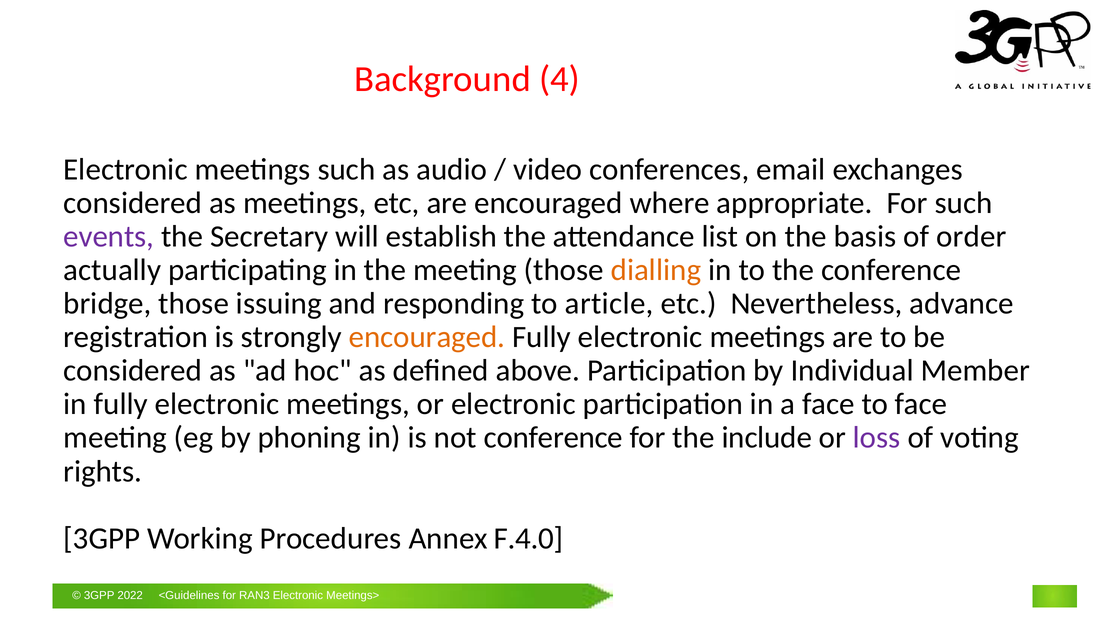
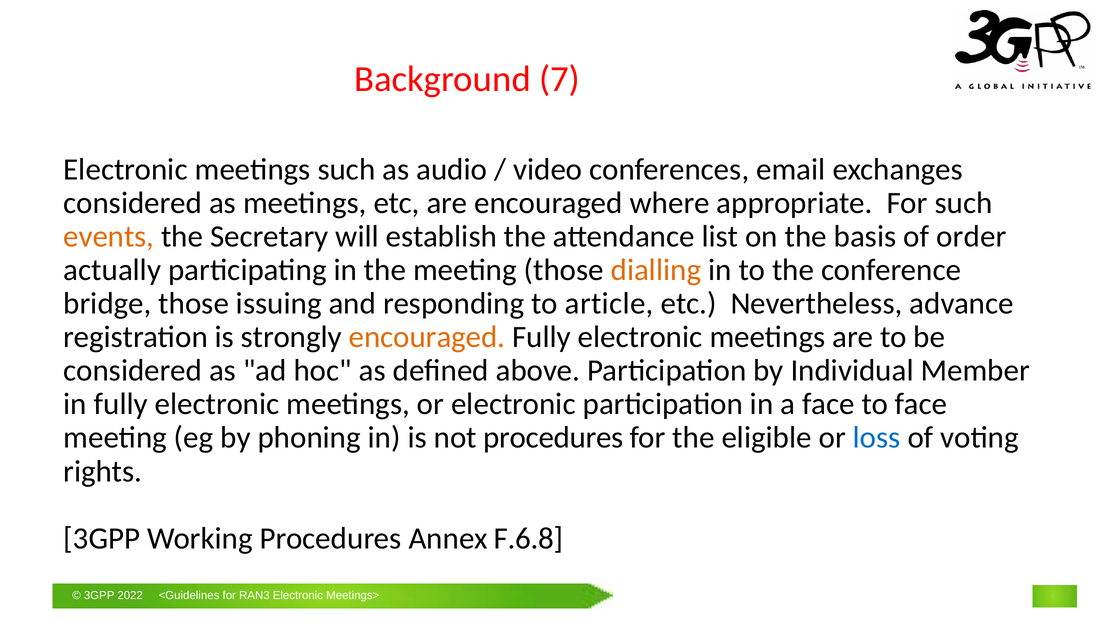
4: 4 -> 7
events colour: purple -> orange
not conference: conference -> procedures
include: include -> eligible
loss colour: purple -> blue
F.4.0: F.4.0 -> F.6.8
